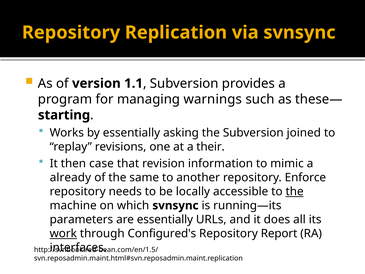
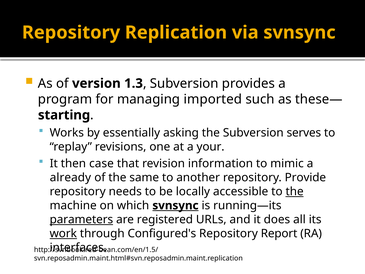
1.1: 1.1 -> 1.3
warnings: warnings -> imported
joined: joined -> serves
their: their -> your
Enforce: Enforce -> Provide
svnsync at (175, 205) underline: none -> present
parameters underline: none -> present
are essentially: essentially -> registered
